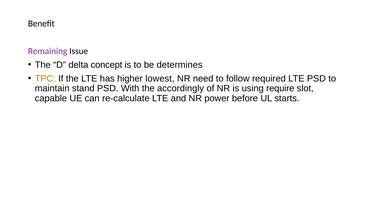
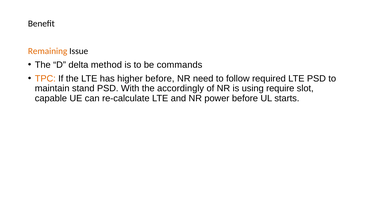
Remaining colour: purple -> orange
concept: concept -> method
determines: determines -> commands
higher lowest: lowest -> before
